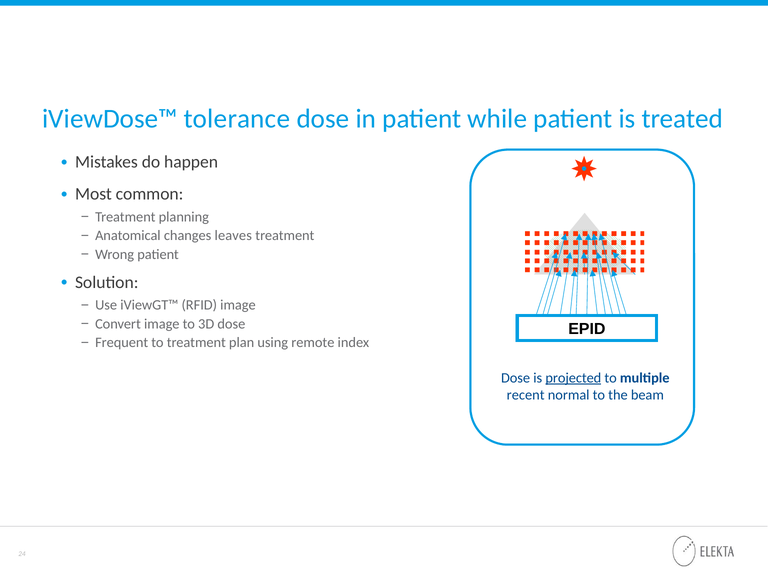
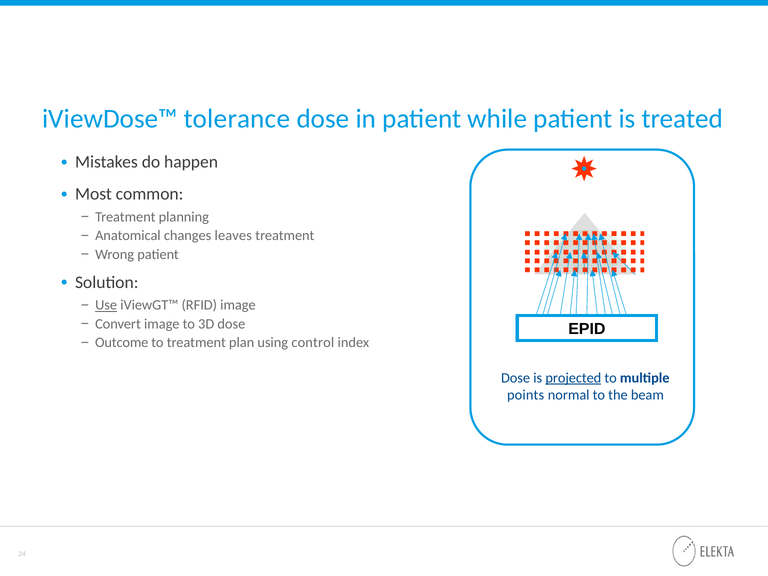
Use underline: none -> present
Frequent: Frequent -> Outcome
remote: remote -> control
recent: recent -> points
